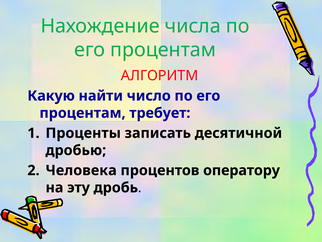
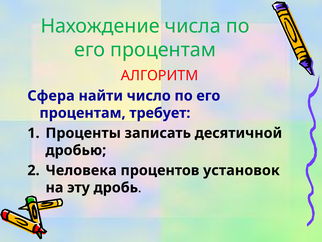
Какую: Какую -> Сфера
оператору: оператору -> установок
